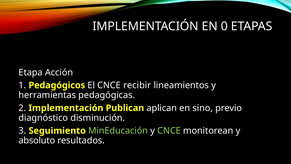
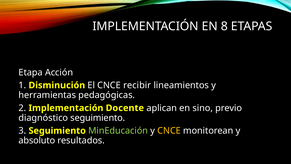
0: 0 -> 8
Pedagógicos: Pedagógicos -> Disminución
Publican: Publican -> Docente
diagnóstico disminución: disminución -> seguimiento
CNCE at (169, 130) colour: light green -> yellow
